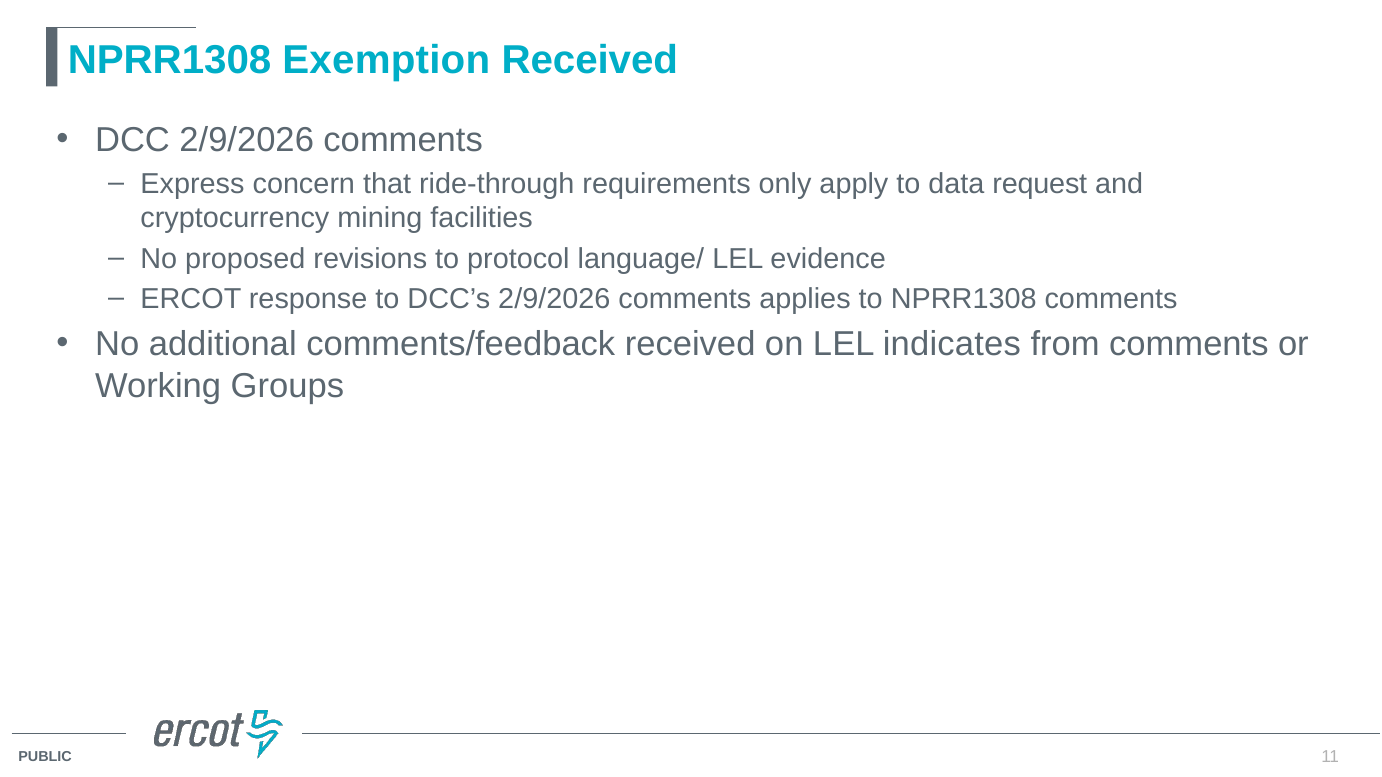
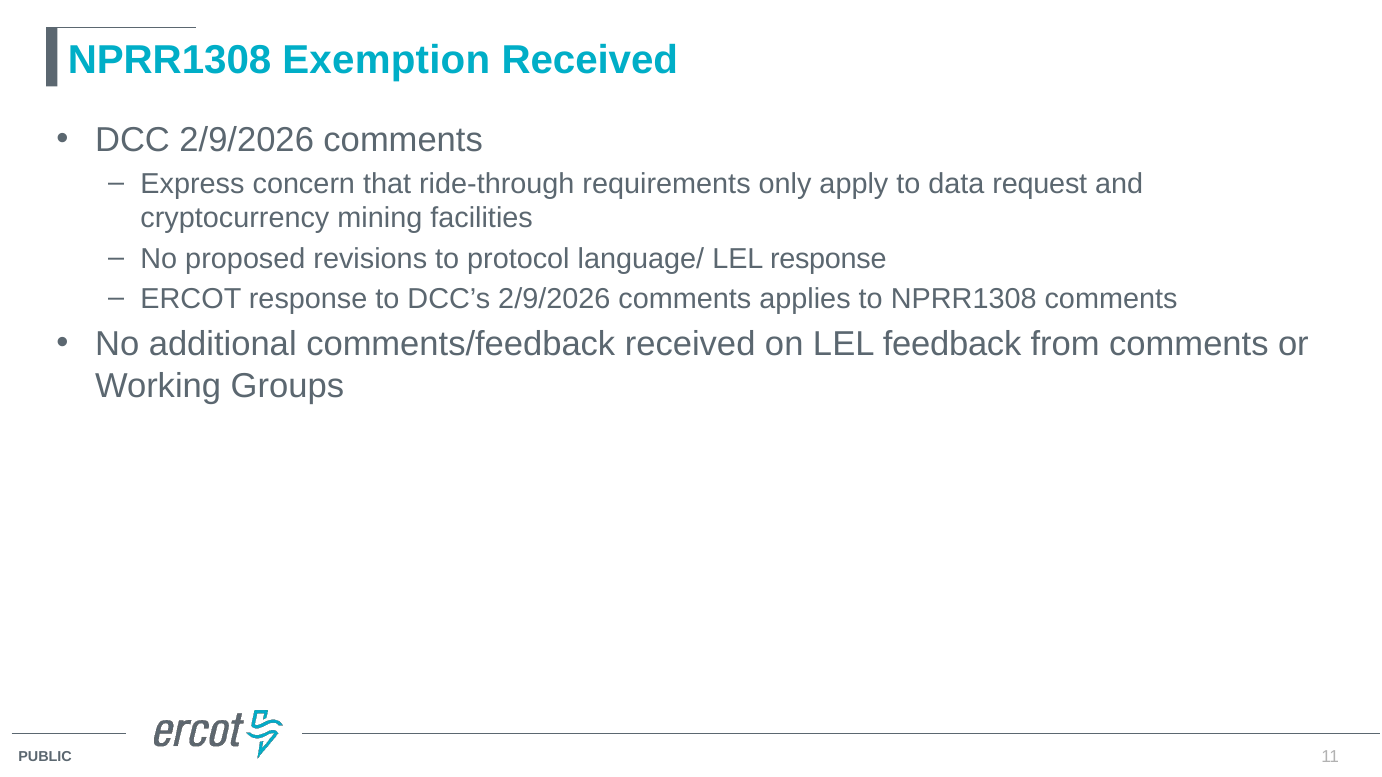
LEL evidence: evidence -> response
indicates: indicates -> feedback
